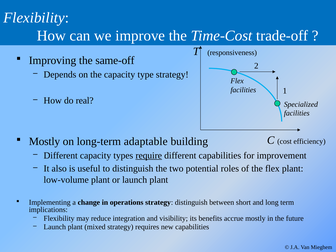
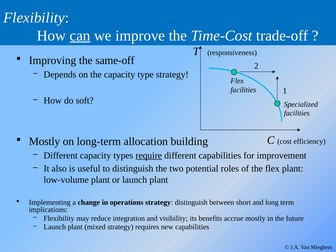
can underline: none -> present
real: real -> soft
adaptable: adaptable -> allocation
